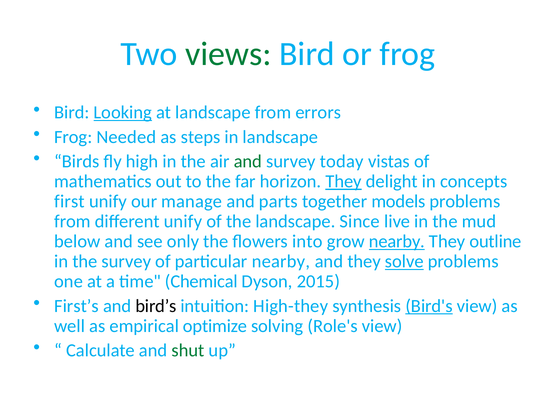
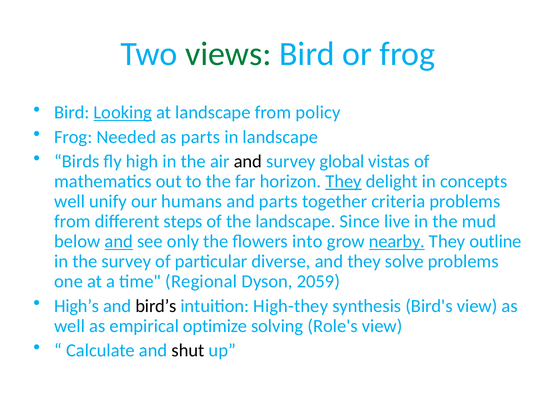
errors: errors -> policy
as steps: steps -> parts
and at (248, 161) colour: green -> black
today: today -> global
first at (70, 201): first -> well
manage: manage -> humans
models: models -> criteria
different unify: unify -> steps
and at (119, 241) underline: none -> present
particular nearby: nearby -> diverse
solve underline: present -> none
Chemical: Chemical -> Regional
2015: 2015 -> 2059
First’s: First’s -> High’s
Bird's underline: present -> none
shut colour: green -> black
